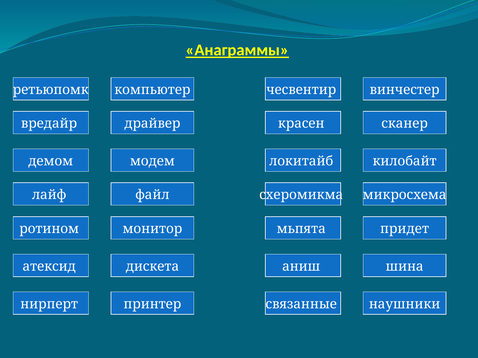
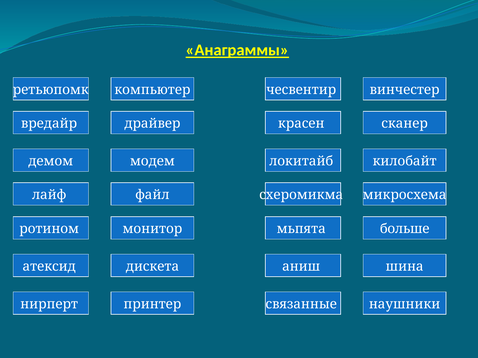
придет: придет -> больше
